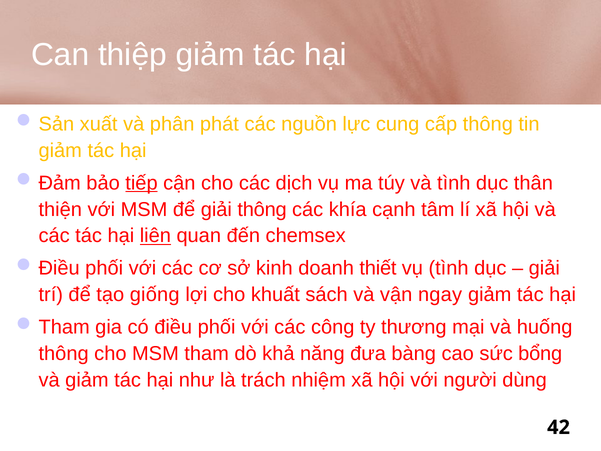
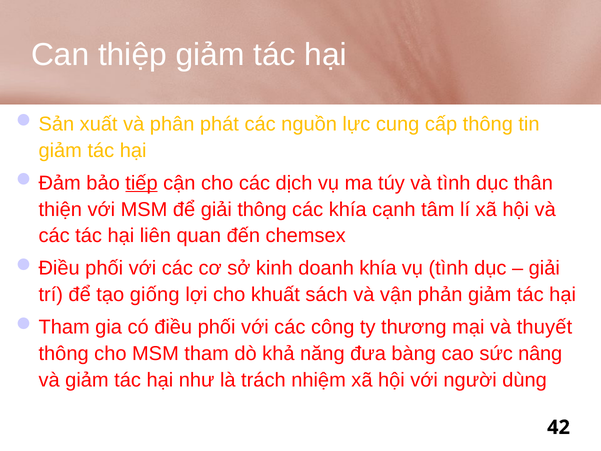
liên underline: present -> none
doanh thiết: thiết -> khía
ngay: ngay -> phản
huống: huống -> thuyết
bổng: bổng -> nâng
